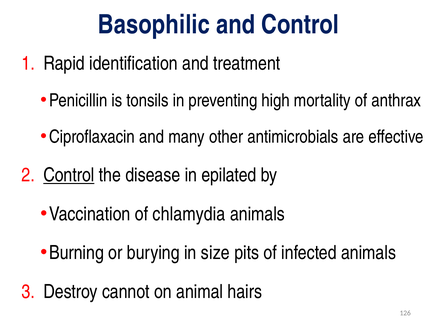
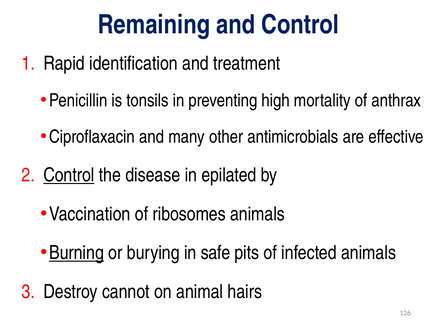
Basophilic: Basophilic -> Remaining
chlamydia: chlamydia -> ribosomes
Burning underline: none -> present
size: size -> safe
